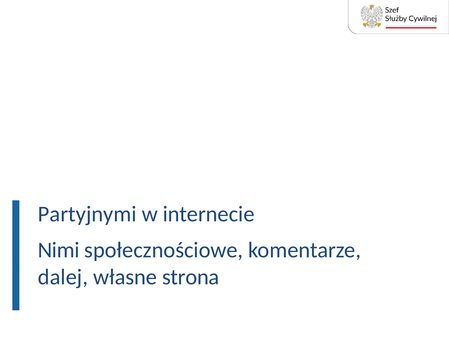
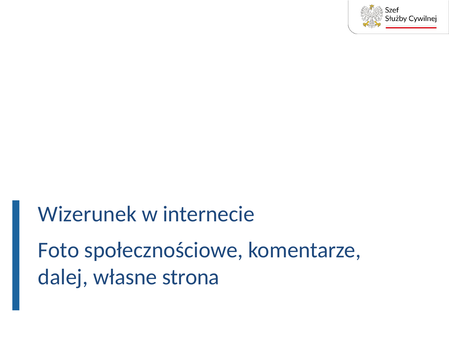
Partyjnymi: Partyjnymi -> Wizerunek
Nimi: Nimi -> Foto
